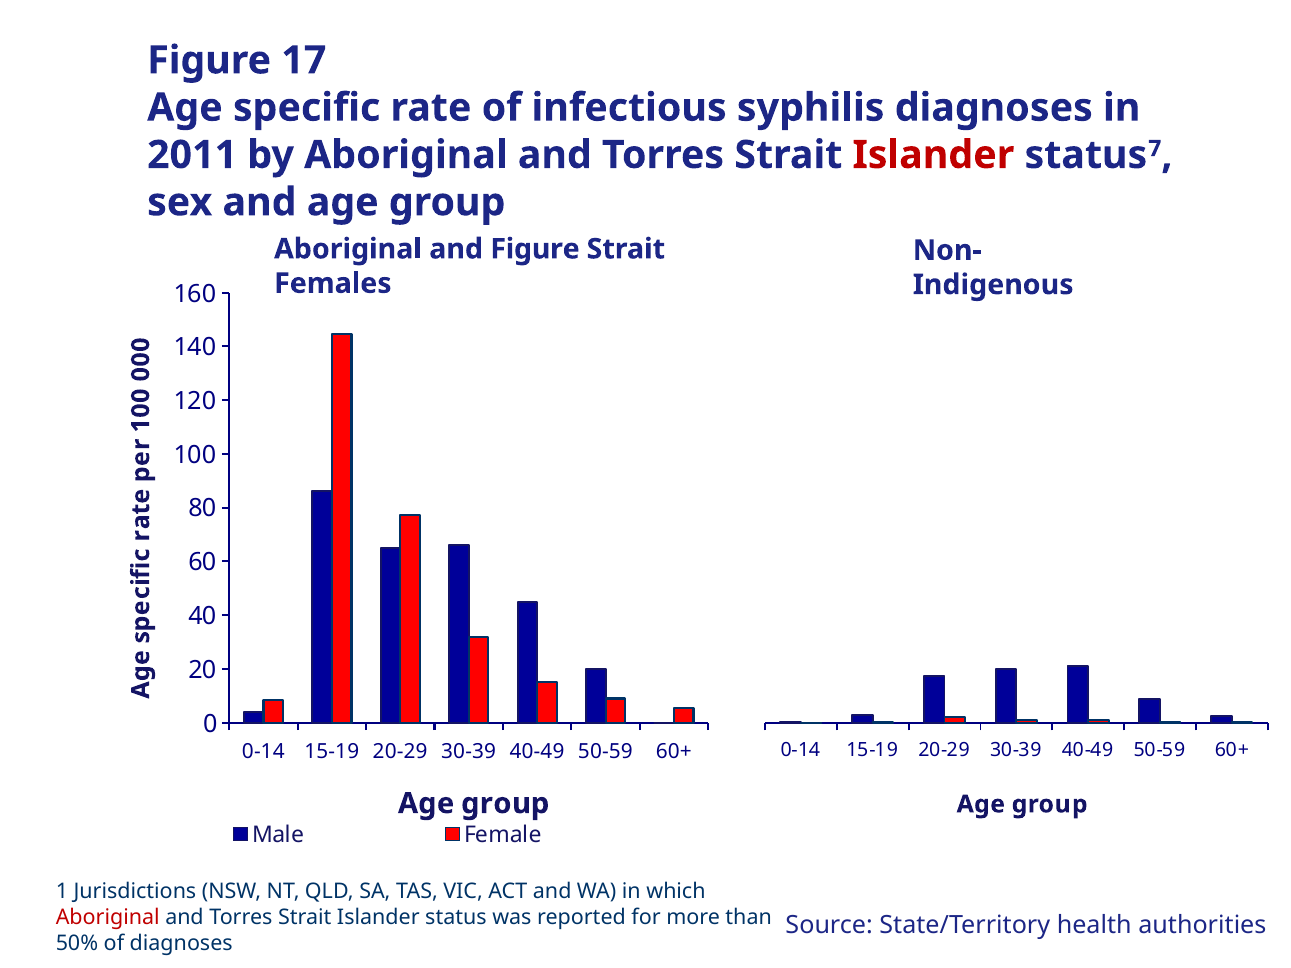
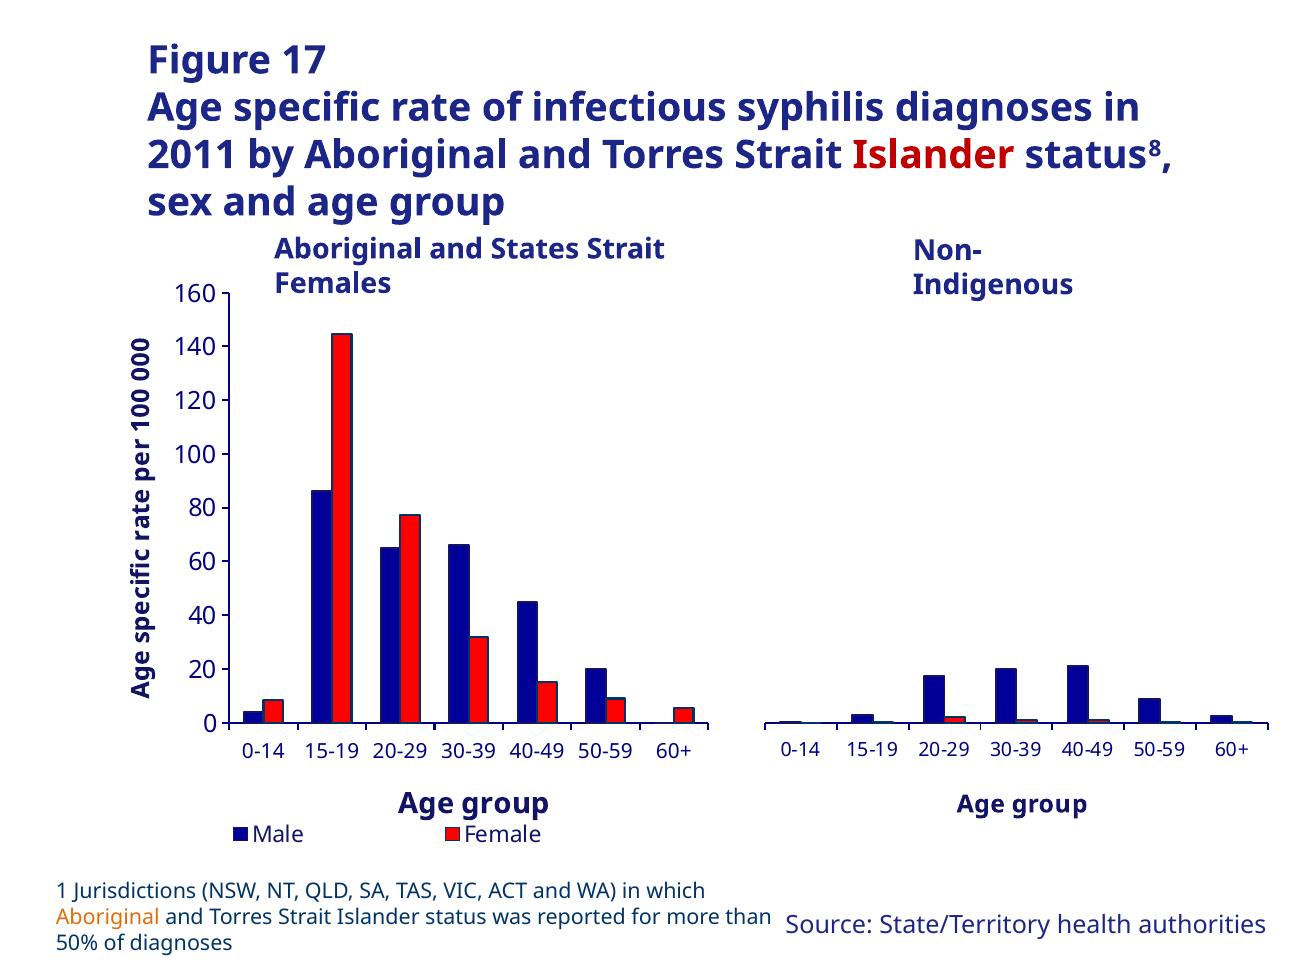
7: 7 -> 8
and Figure: Figure -> States
Aboriginal at (108, 918) colour: red -> orange
